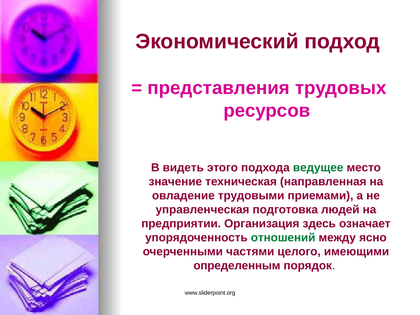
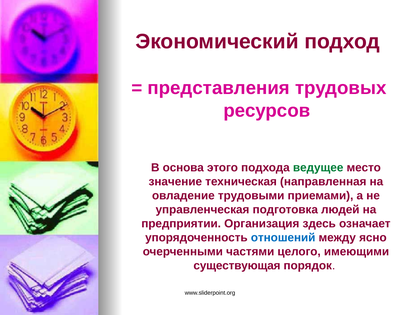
видеть: видеть -> основа
отношений colour: green -> blue
определенным: определенным -> существующая
